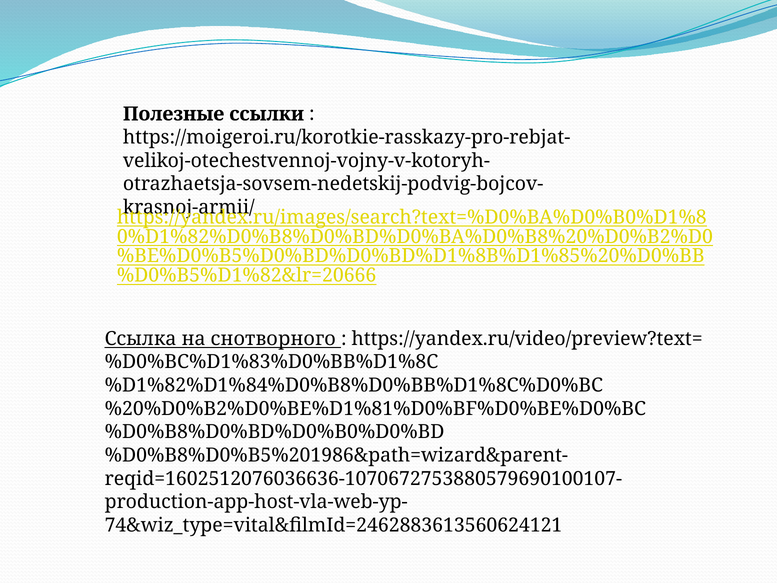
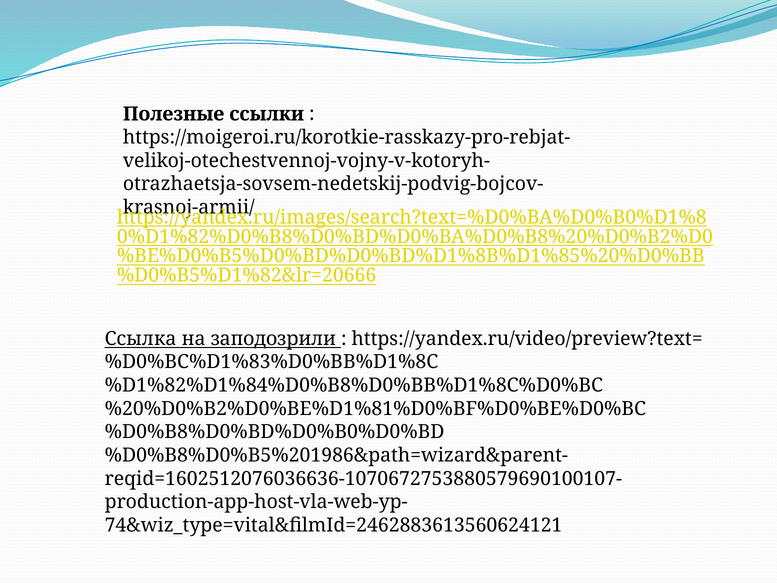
снотворного: снотворного -> заподозрили
